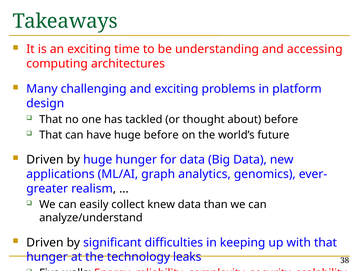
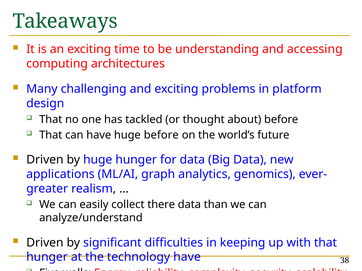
knew: knew -> there
technology leaks: leaks -> have
